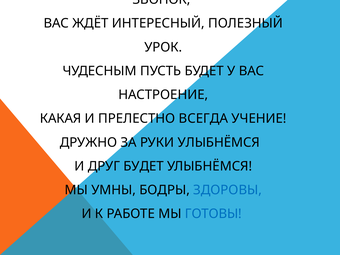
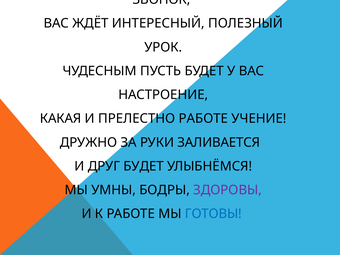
ПРЕЛЕСТНО ВСЕГДА: ВСЕГДА -> РАБОТЕ
РУКИ УЛЫБНЁМСЯ: УЛЫБНЁМСЯ -> ЗАЛИВАЕТСЯ
ЗДОРОВЫ colour: blue -> purple
